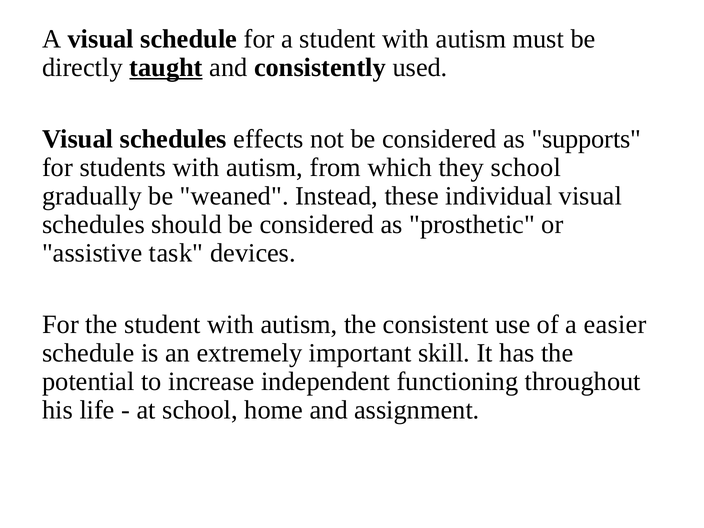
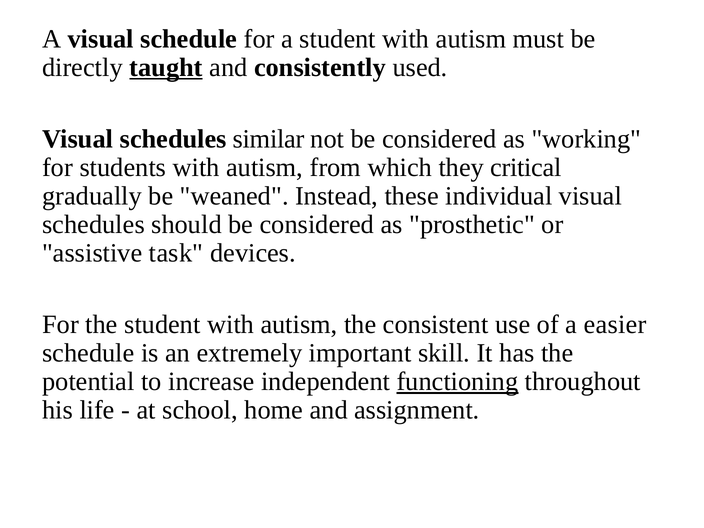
effects: effects -> similar
supports: supports -> working
they school: school -> critical
functioning underline: none -> present
